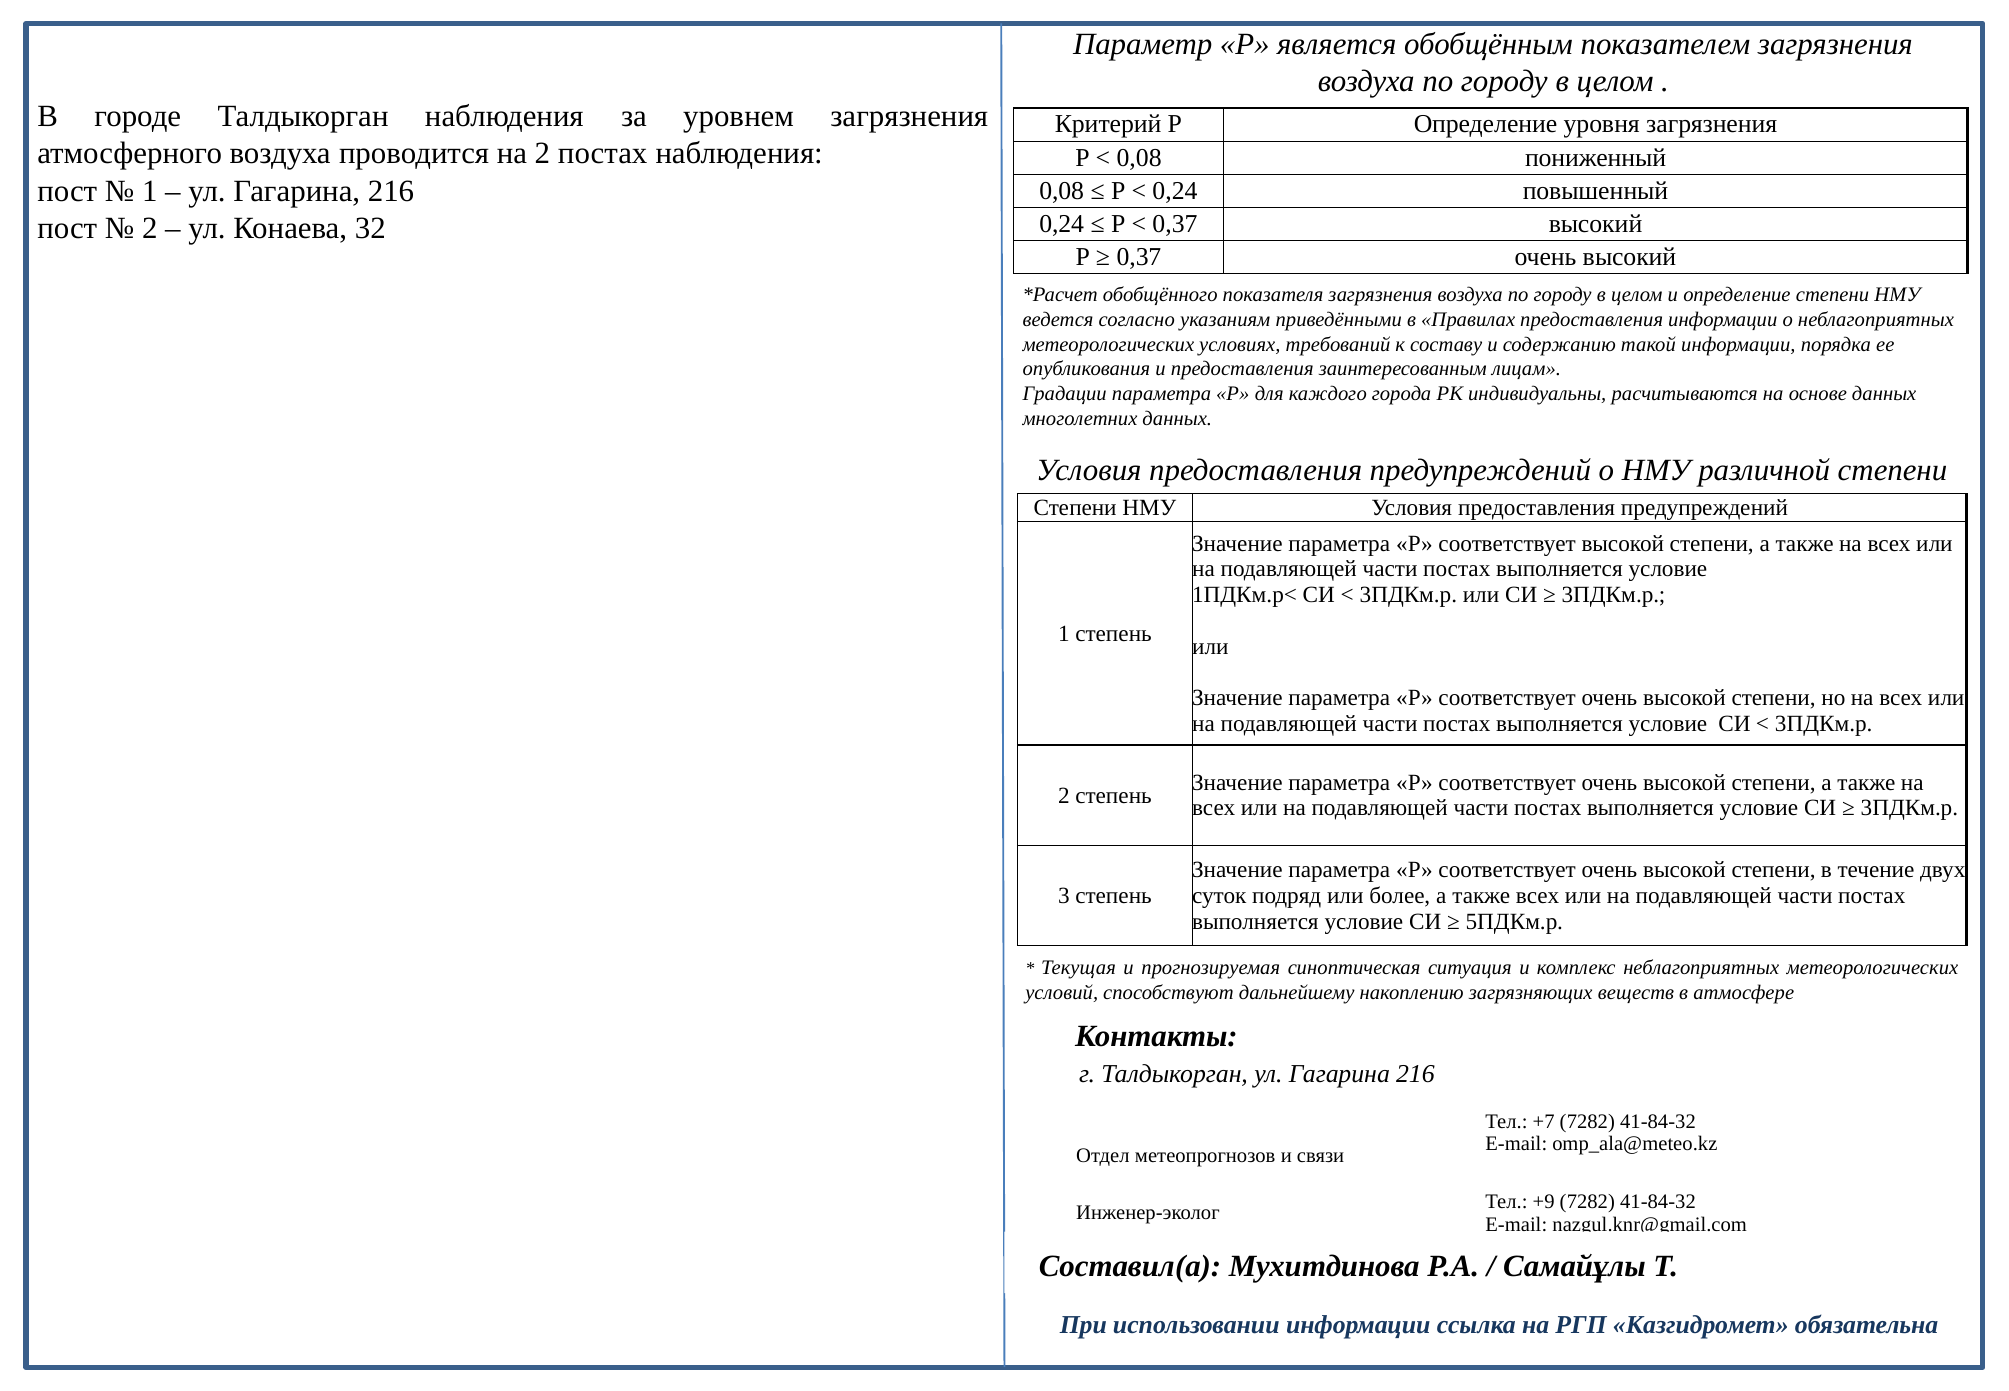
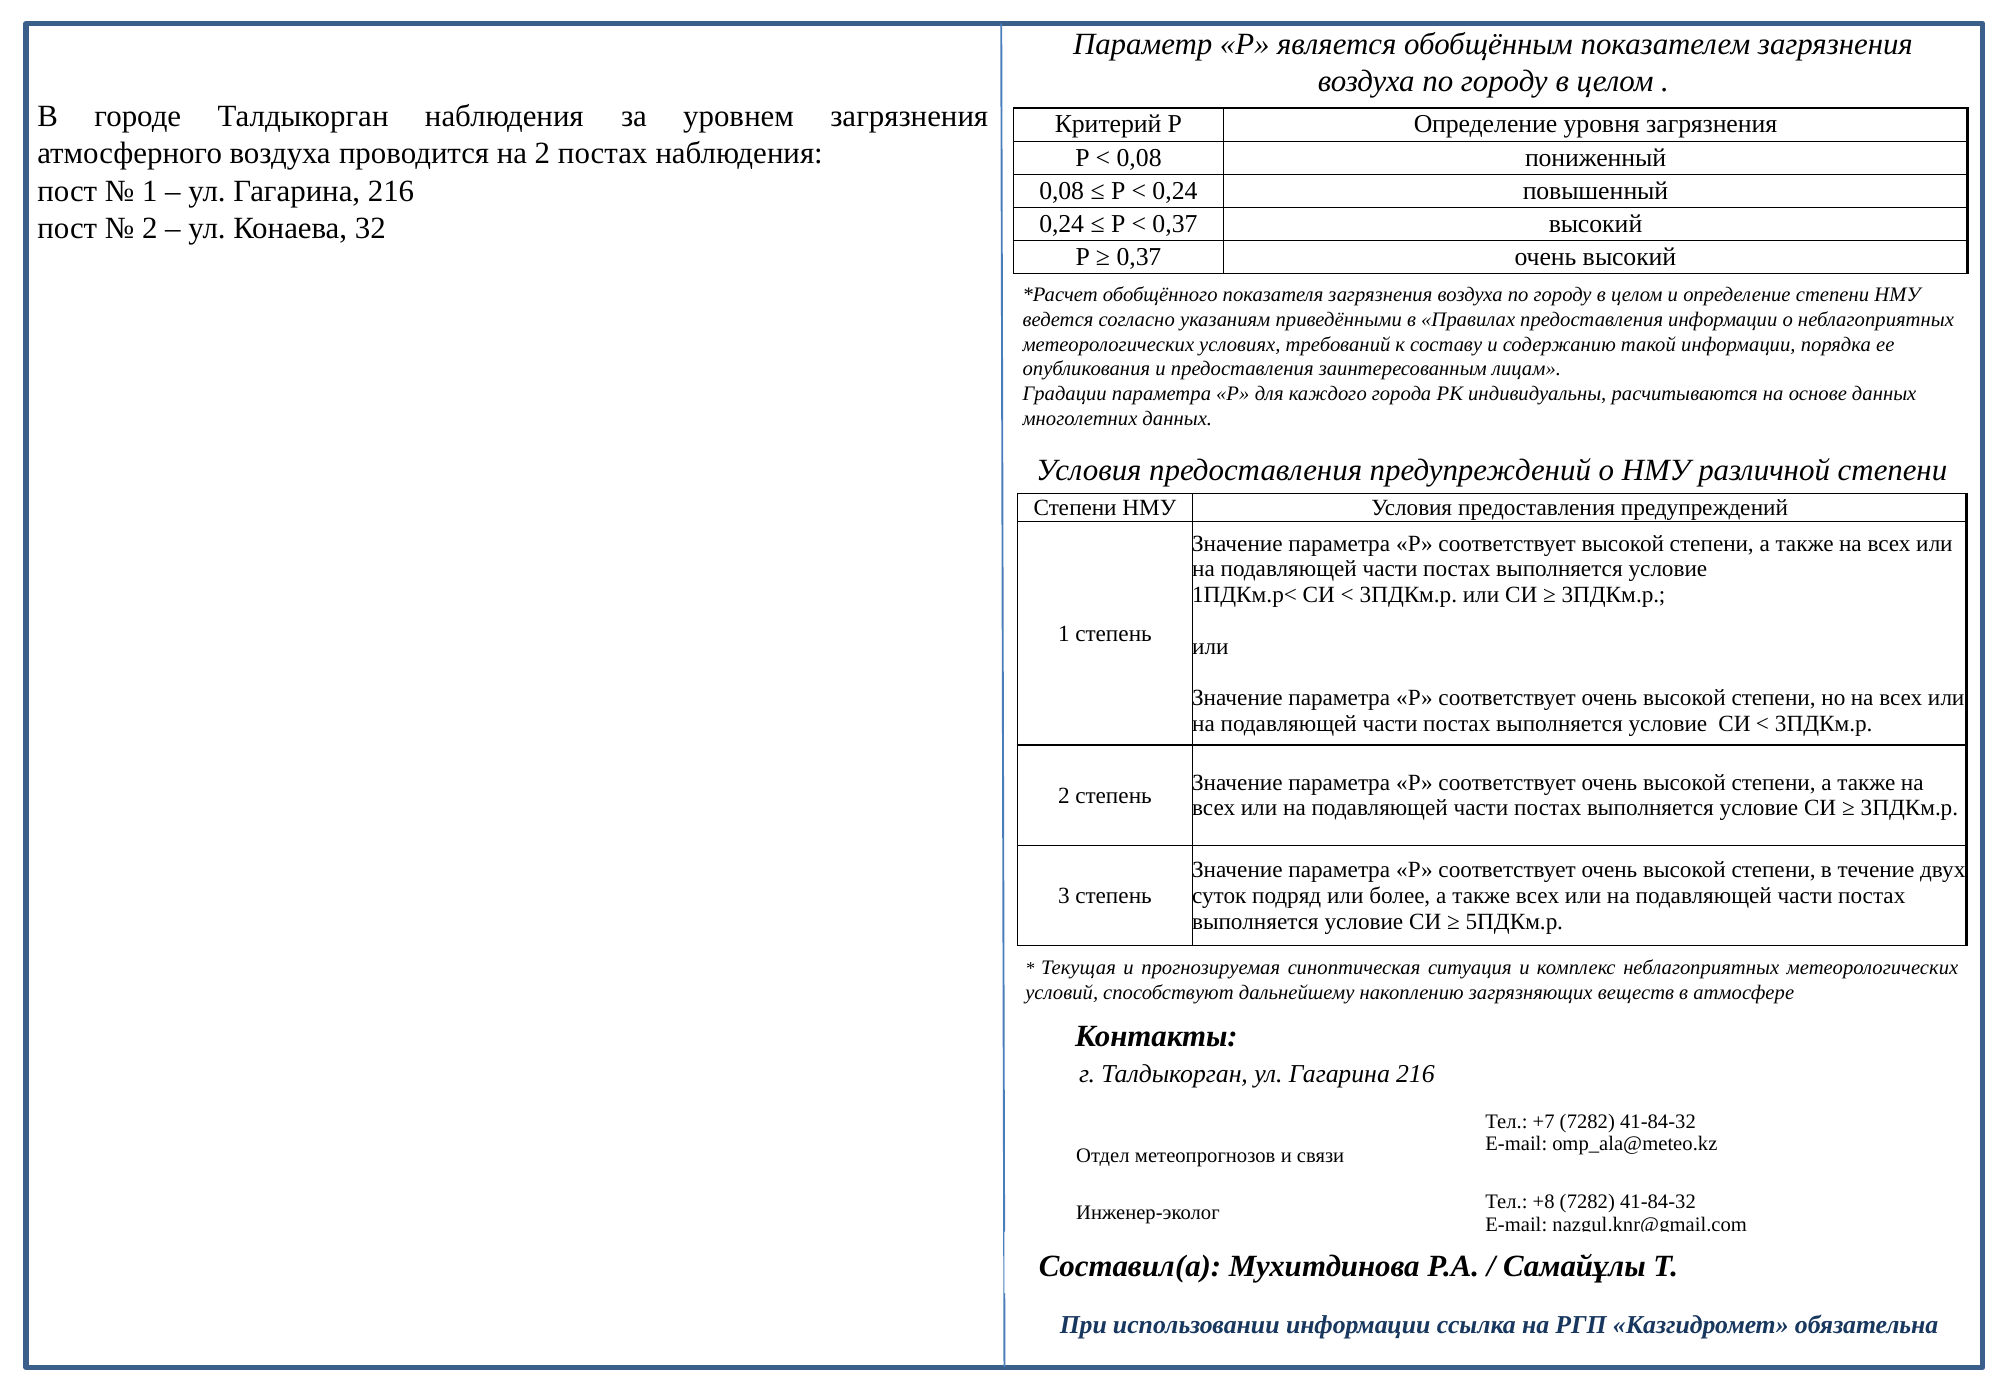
+9: +9 -> +8
